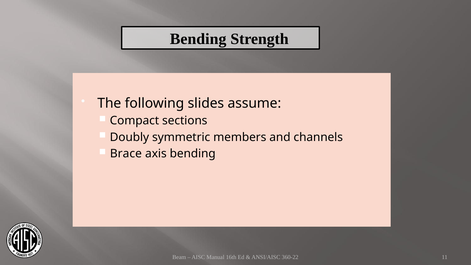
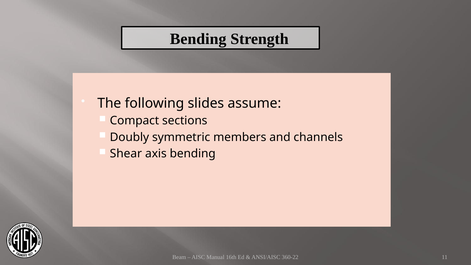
Brace: Brace -> Shear
